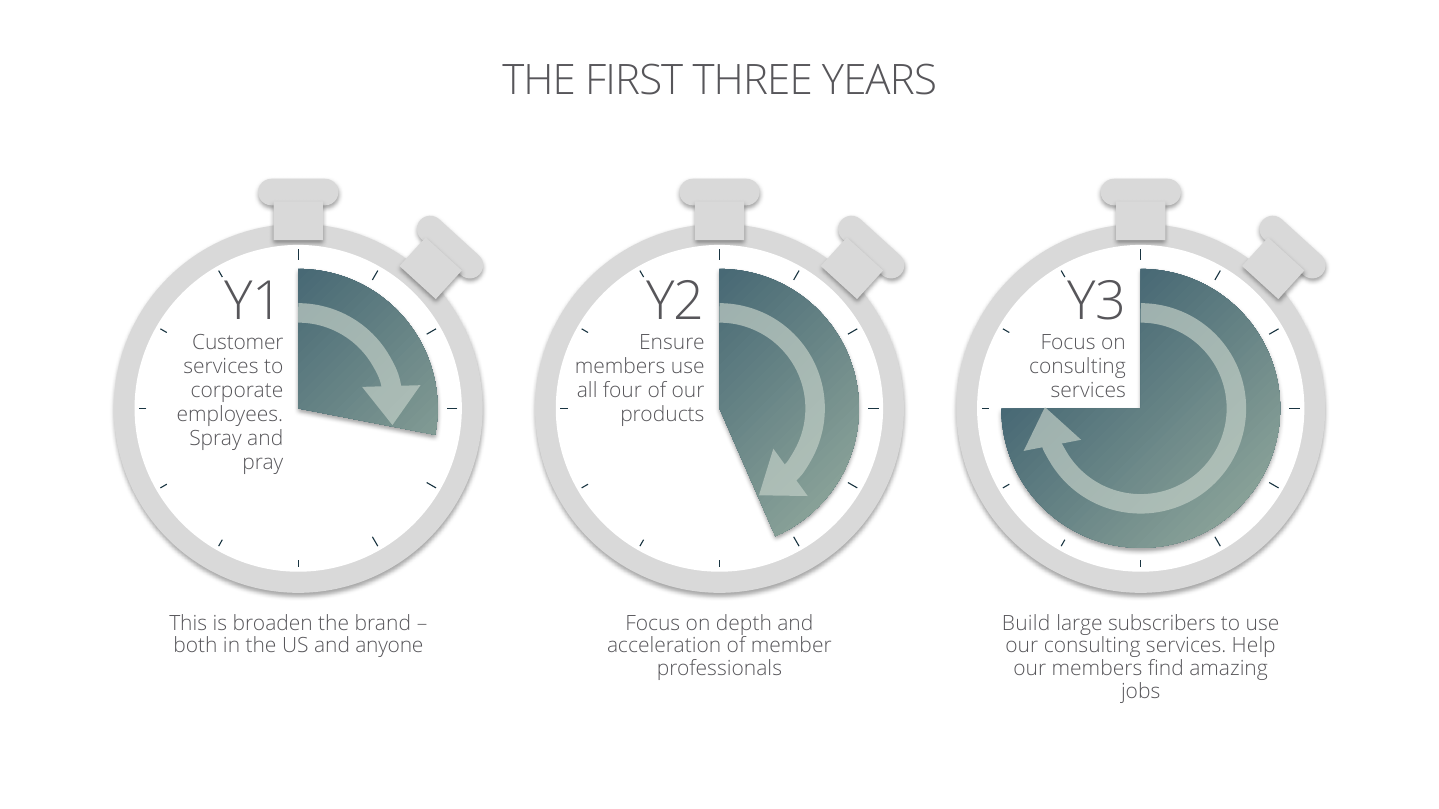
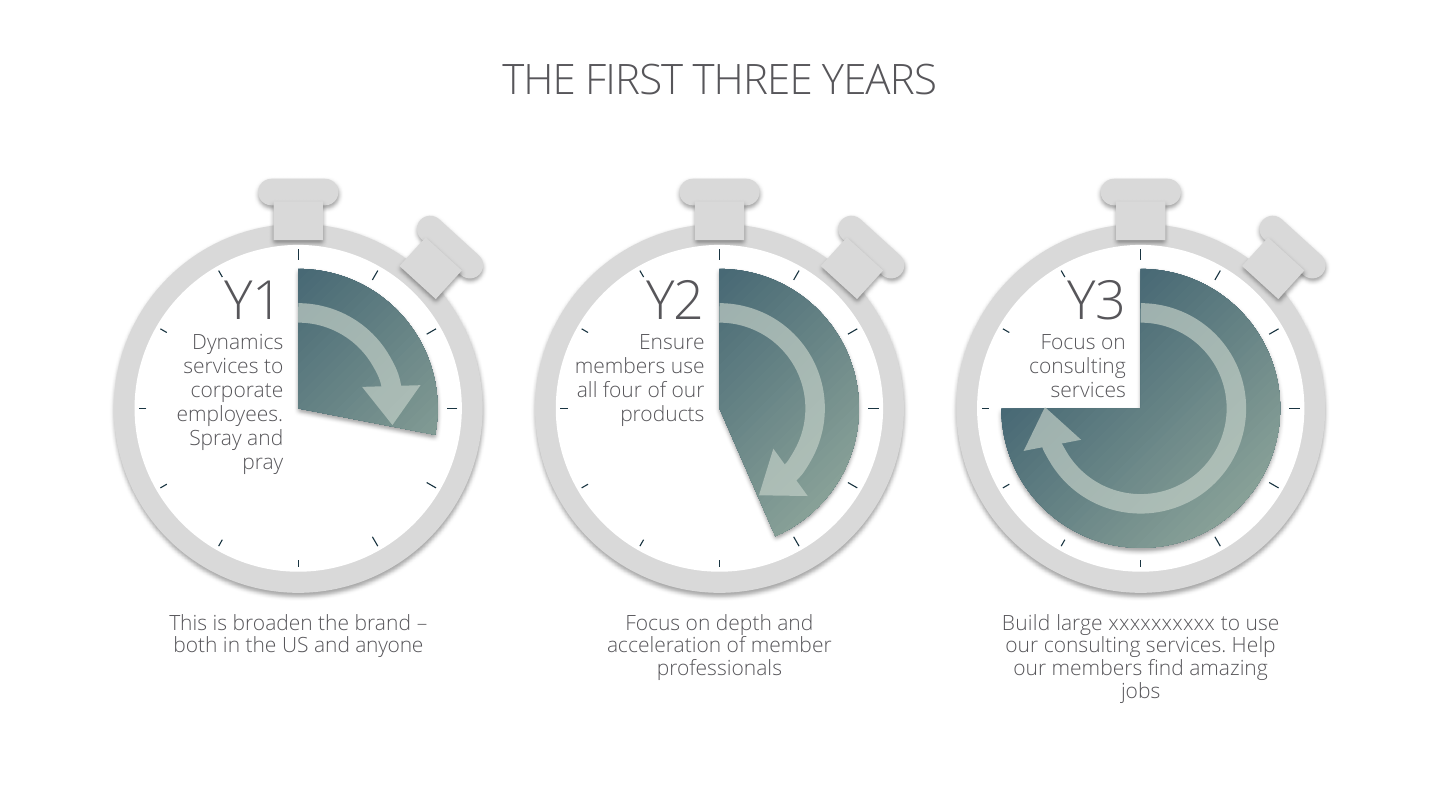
Customer: Customer -> Dynamics
subscribers: subscribers -> xxxxxxxxxx
